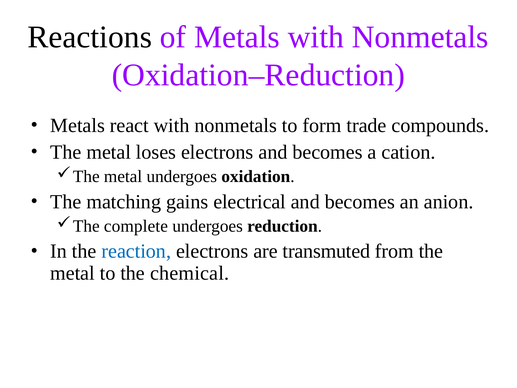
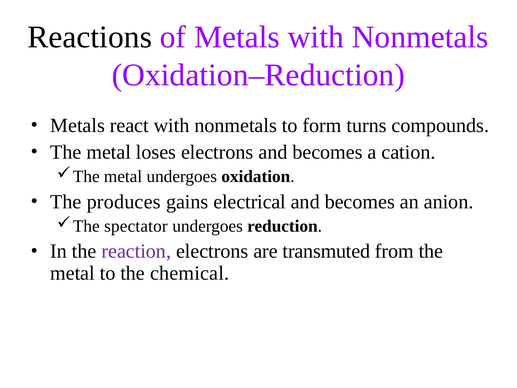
trade: trade -> turns
matching: matching -> produces
complete: complete -> spectator
reaction colour: blue -> purple
